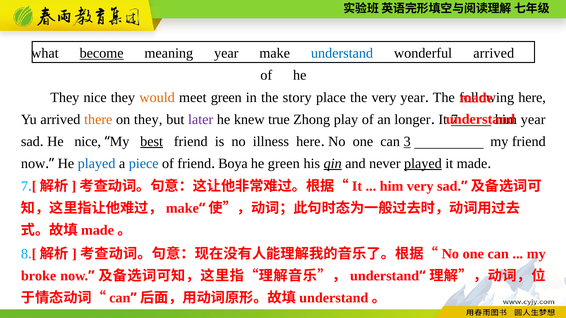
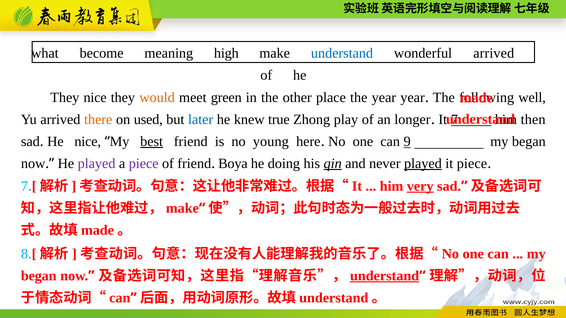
become underline: present -> none
meaning year: year -> high
story: story -> other
the very: very -> year
here at (532, 97): here -> well
on they: they -> used
later colour: purple -> blue
year at (533, 120): year -> then
illness: illness -> young
3: 3 -> 9
friend at (529, 142): friend -> began
played at (97, 164) colour: blue -> purple
piece at (144, 164) colour: blue -> purple
he green: green -> doing
it made: made -> piece
very at (420, 186) underline: none -> present
broke at (39, 276): broke -> began
understand at (385, 276) underline: none -> present
